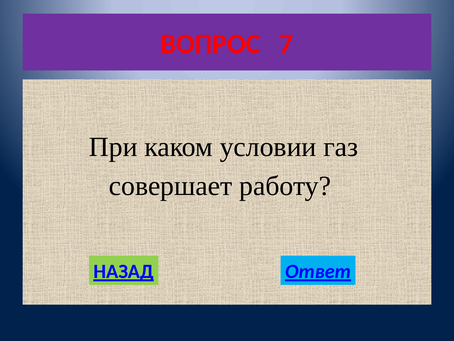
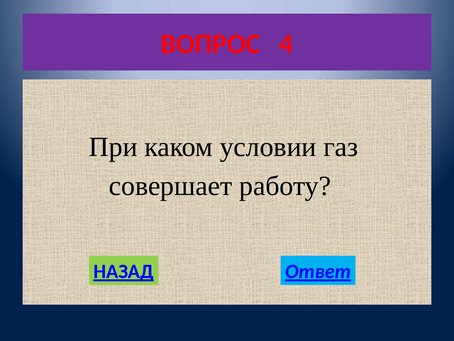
7: 7 -> 4
